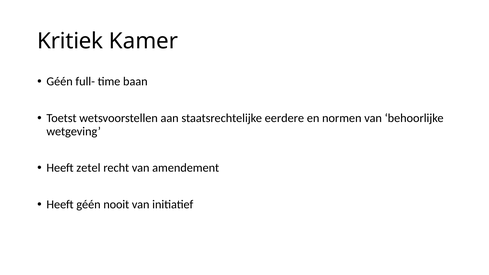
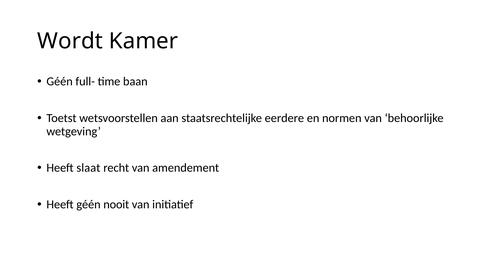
Kritiek: Kritiek -> Wordt
zetel: zetel -> slaat
